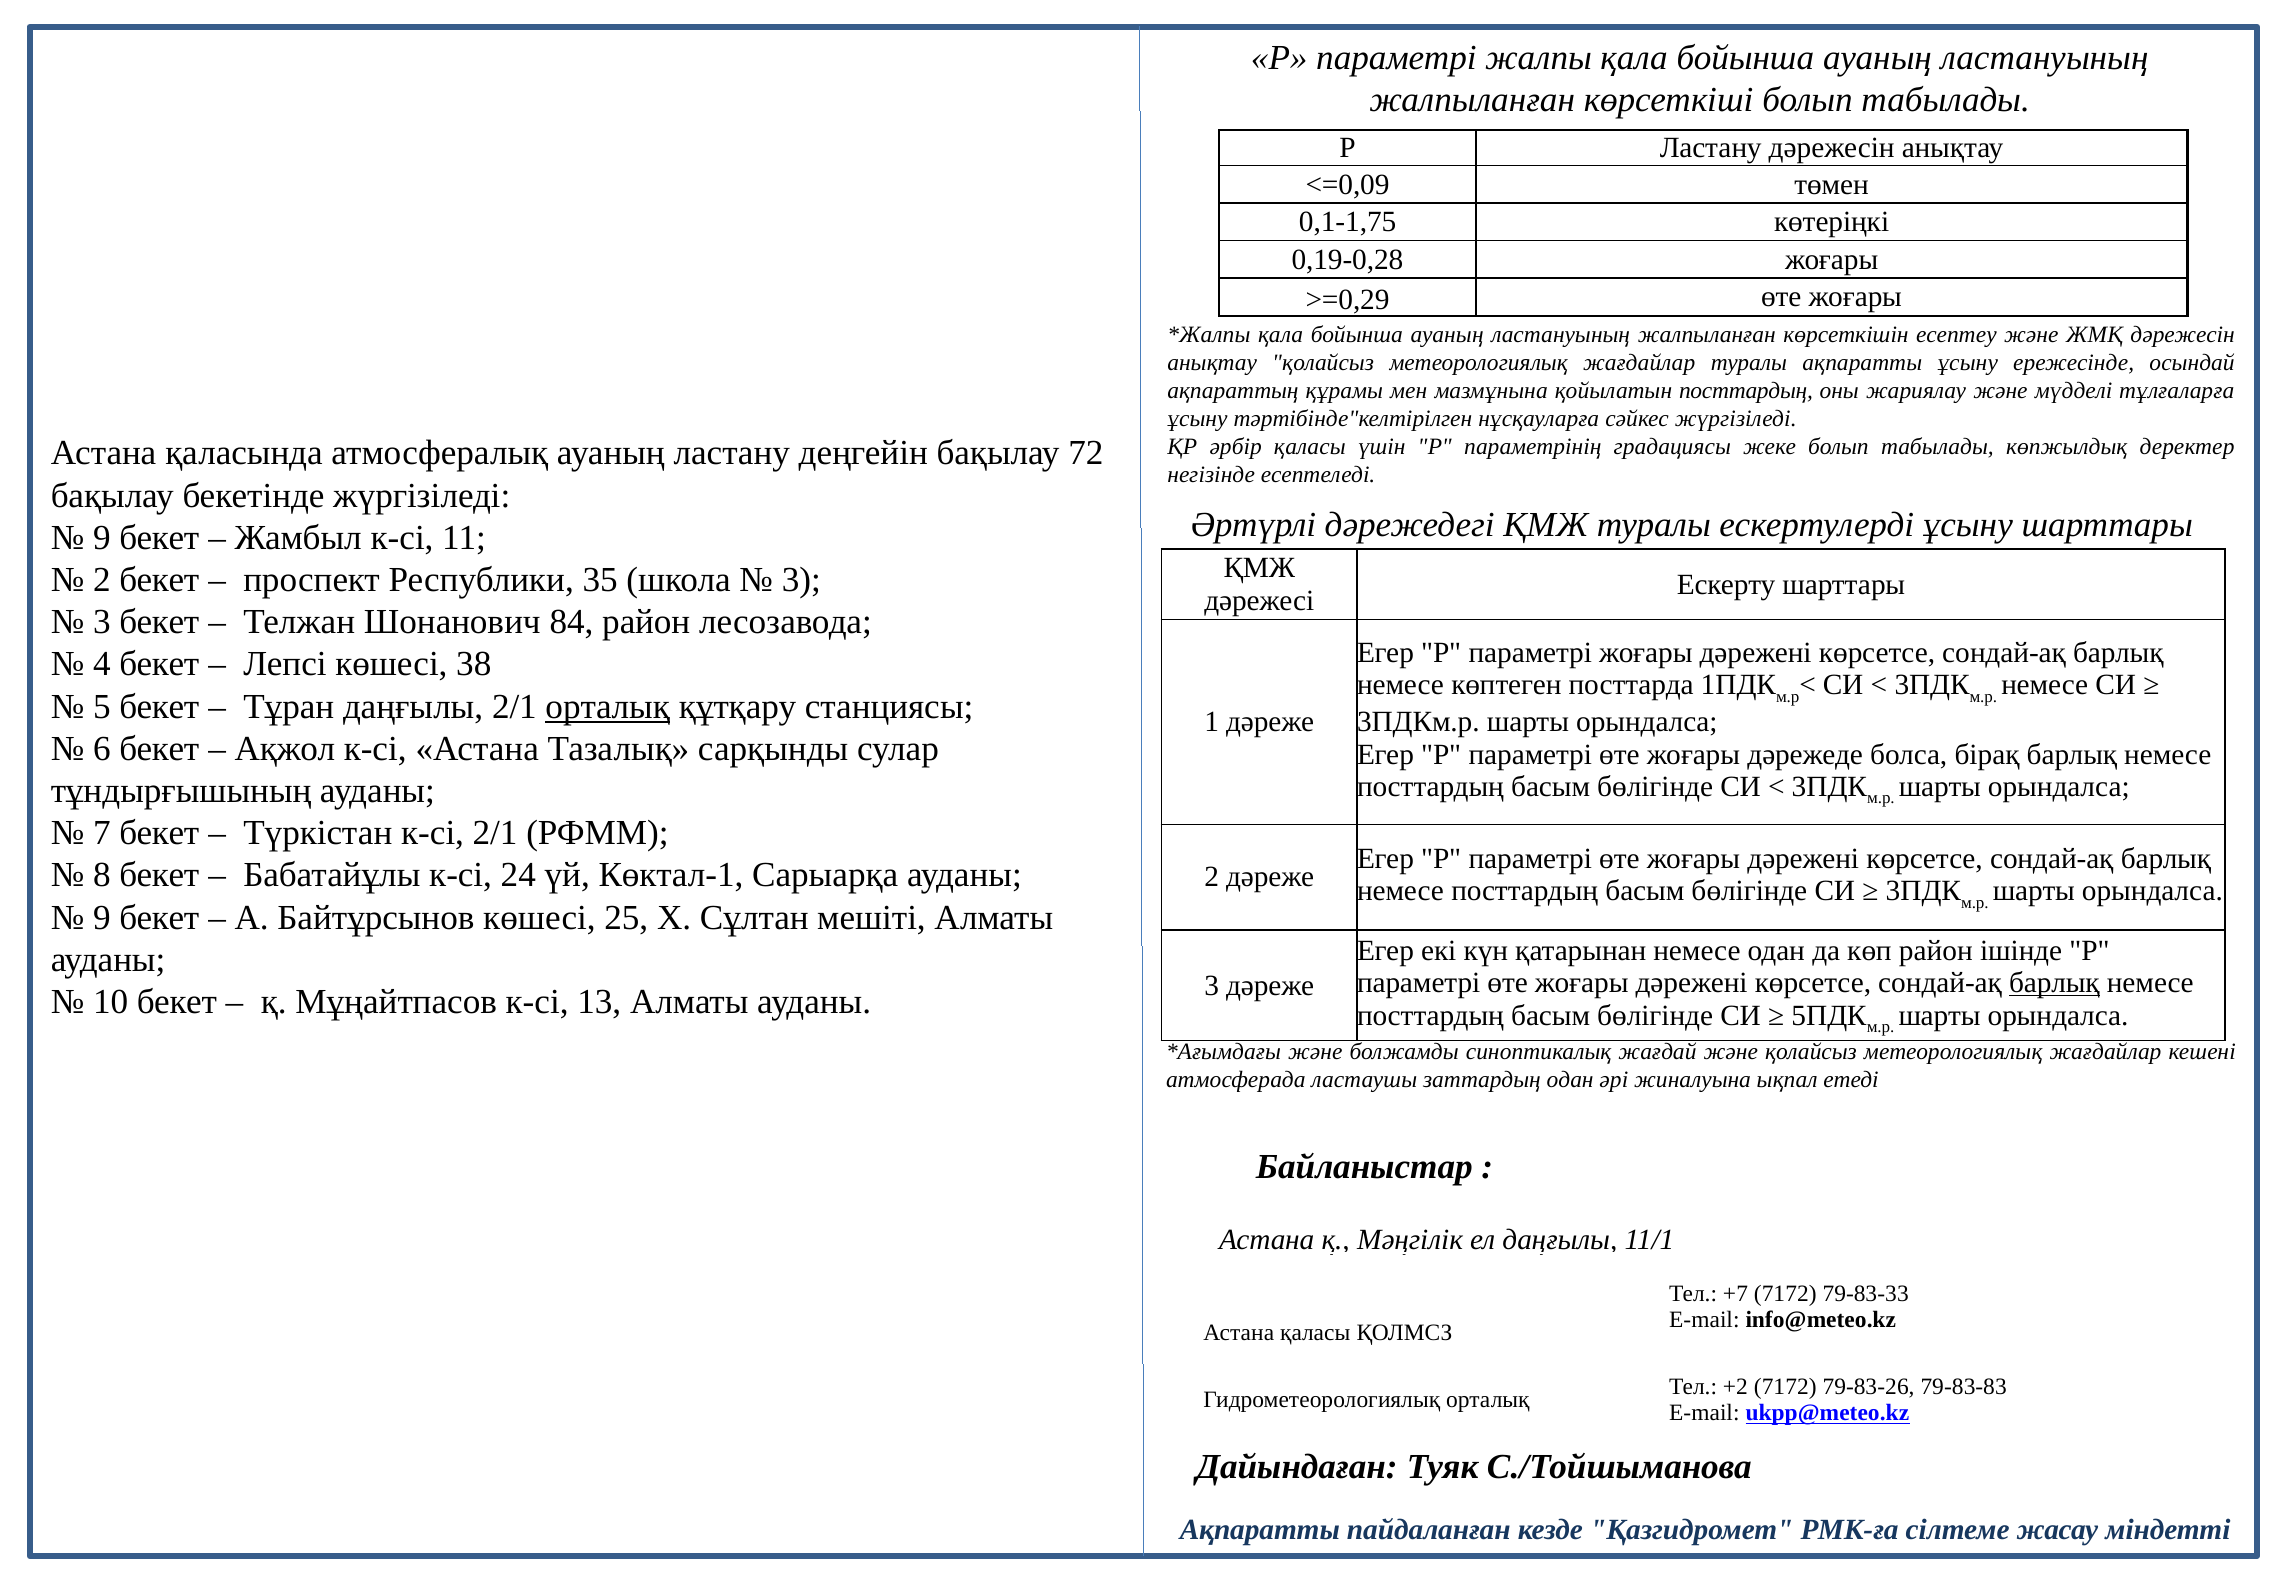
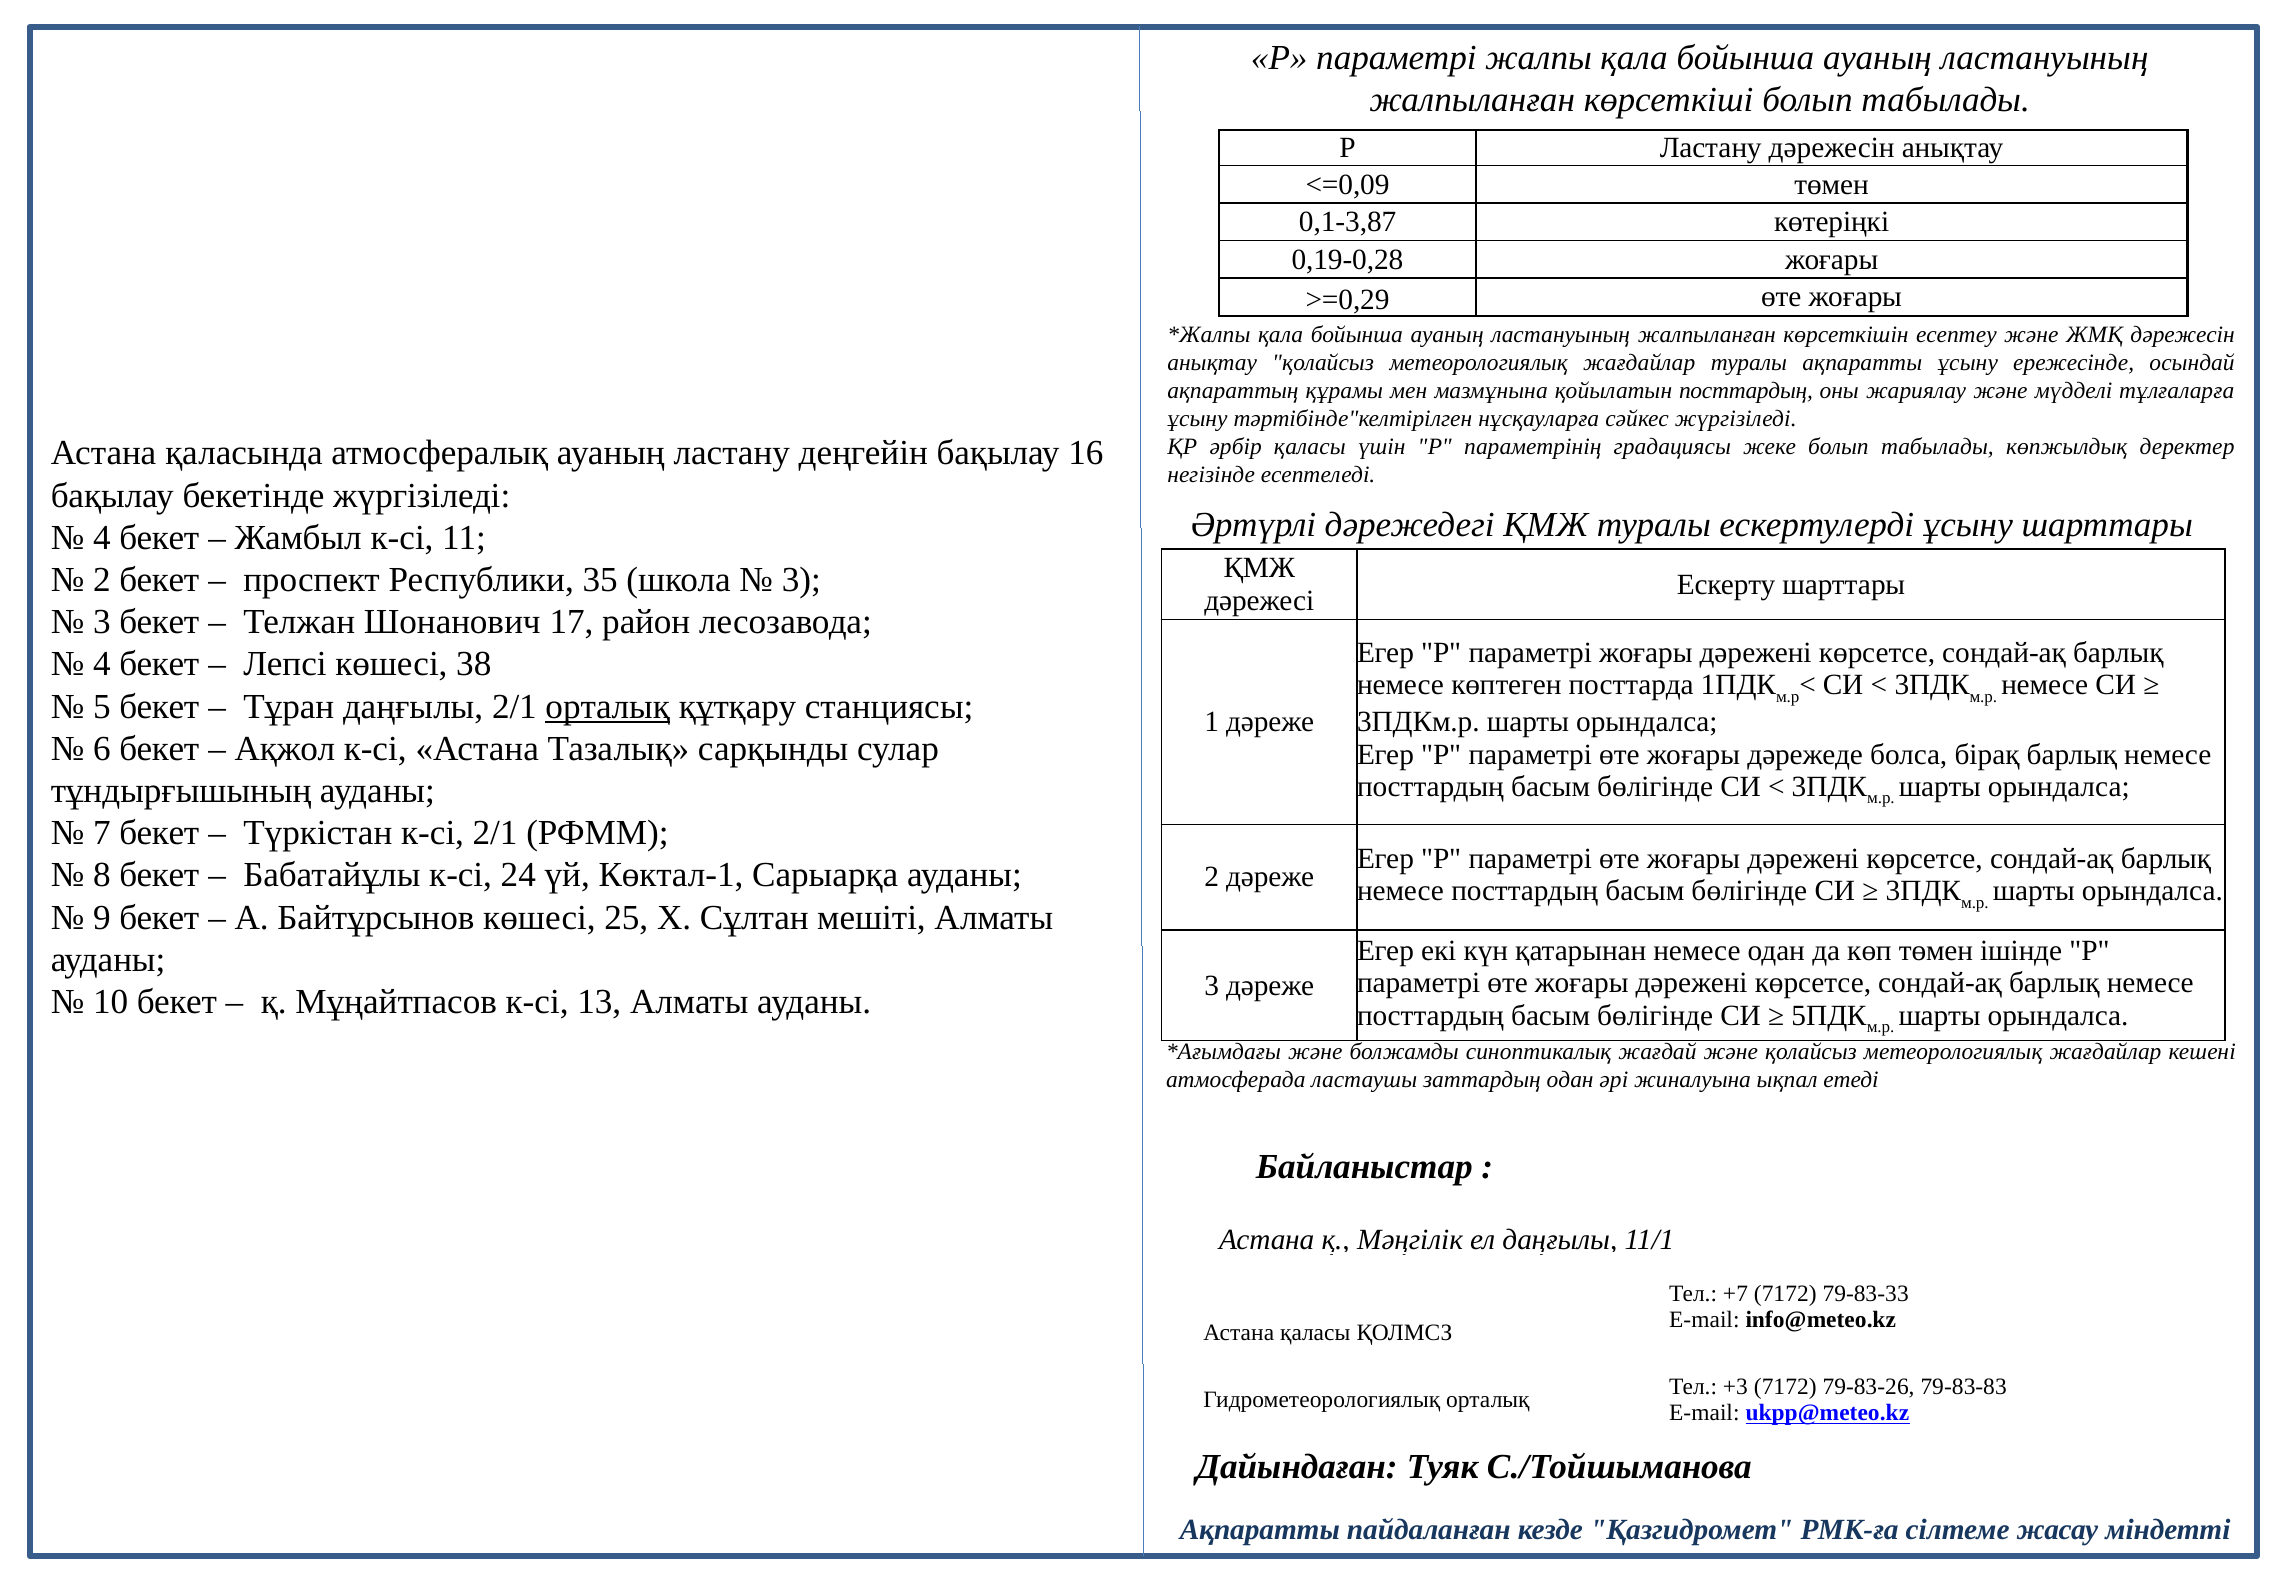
0,1-1,75: 0,1-1,75 -> 0,1-3,87
72: 72 -> 16
9 at (102, 538): 9 -> 4
84: 84 -> 17
көп район: район -> төмен
барлық at (2054, 983) underline: present -> none
+2: +2 -> +3
